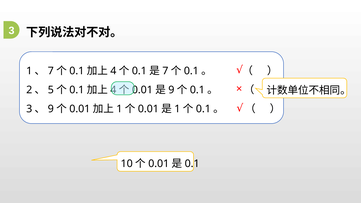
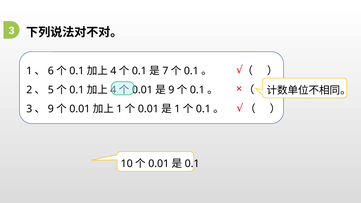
7 at (51, 71): 7 -> 6
